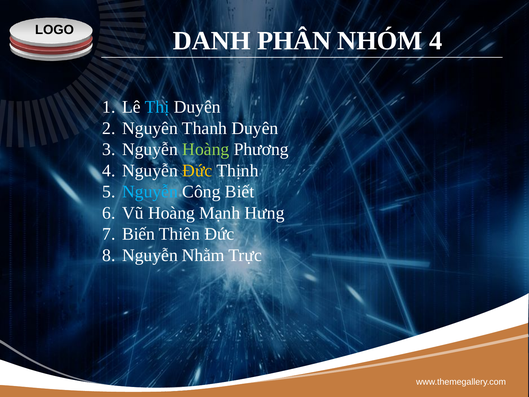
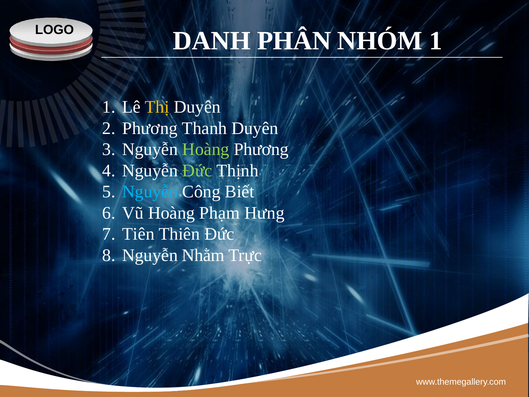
NHÓM 4: 4 -> 1
Thị colour: light blue -> yellow
Nguyên at (150, 128): Nguyên -> Phương
Đức at (197, 170) colour: yellow -> light green
Mạnh: Mạnh -> Phạm
Biến: Biến -> Tiên
